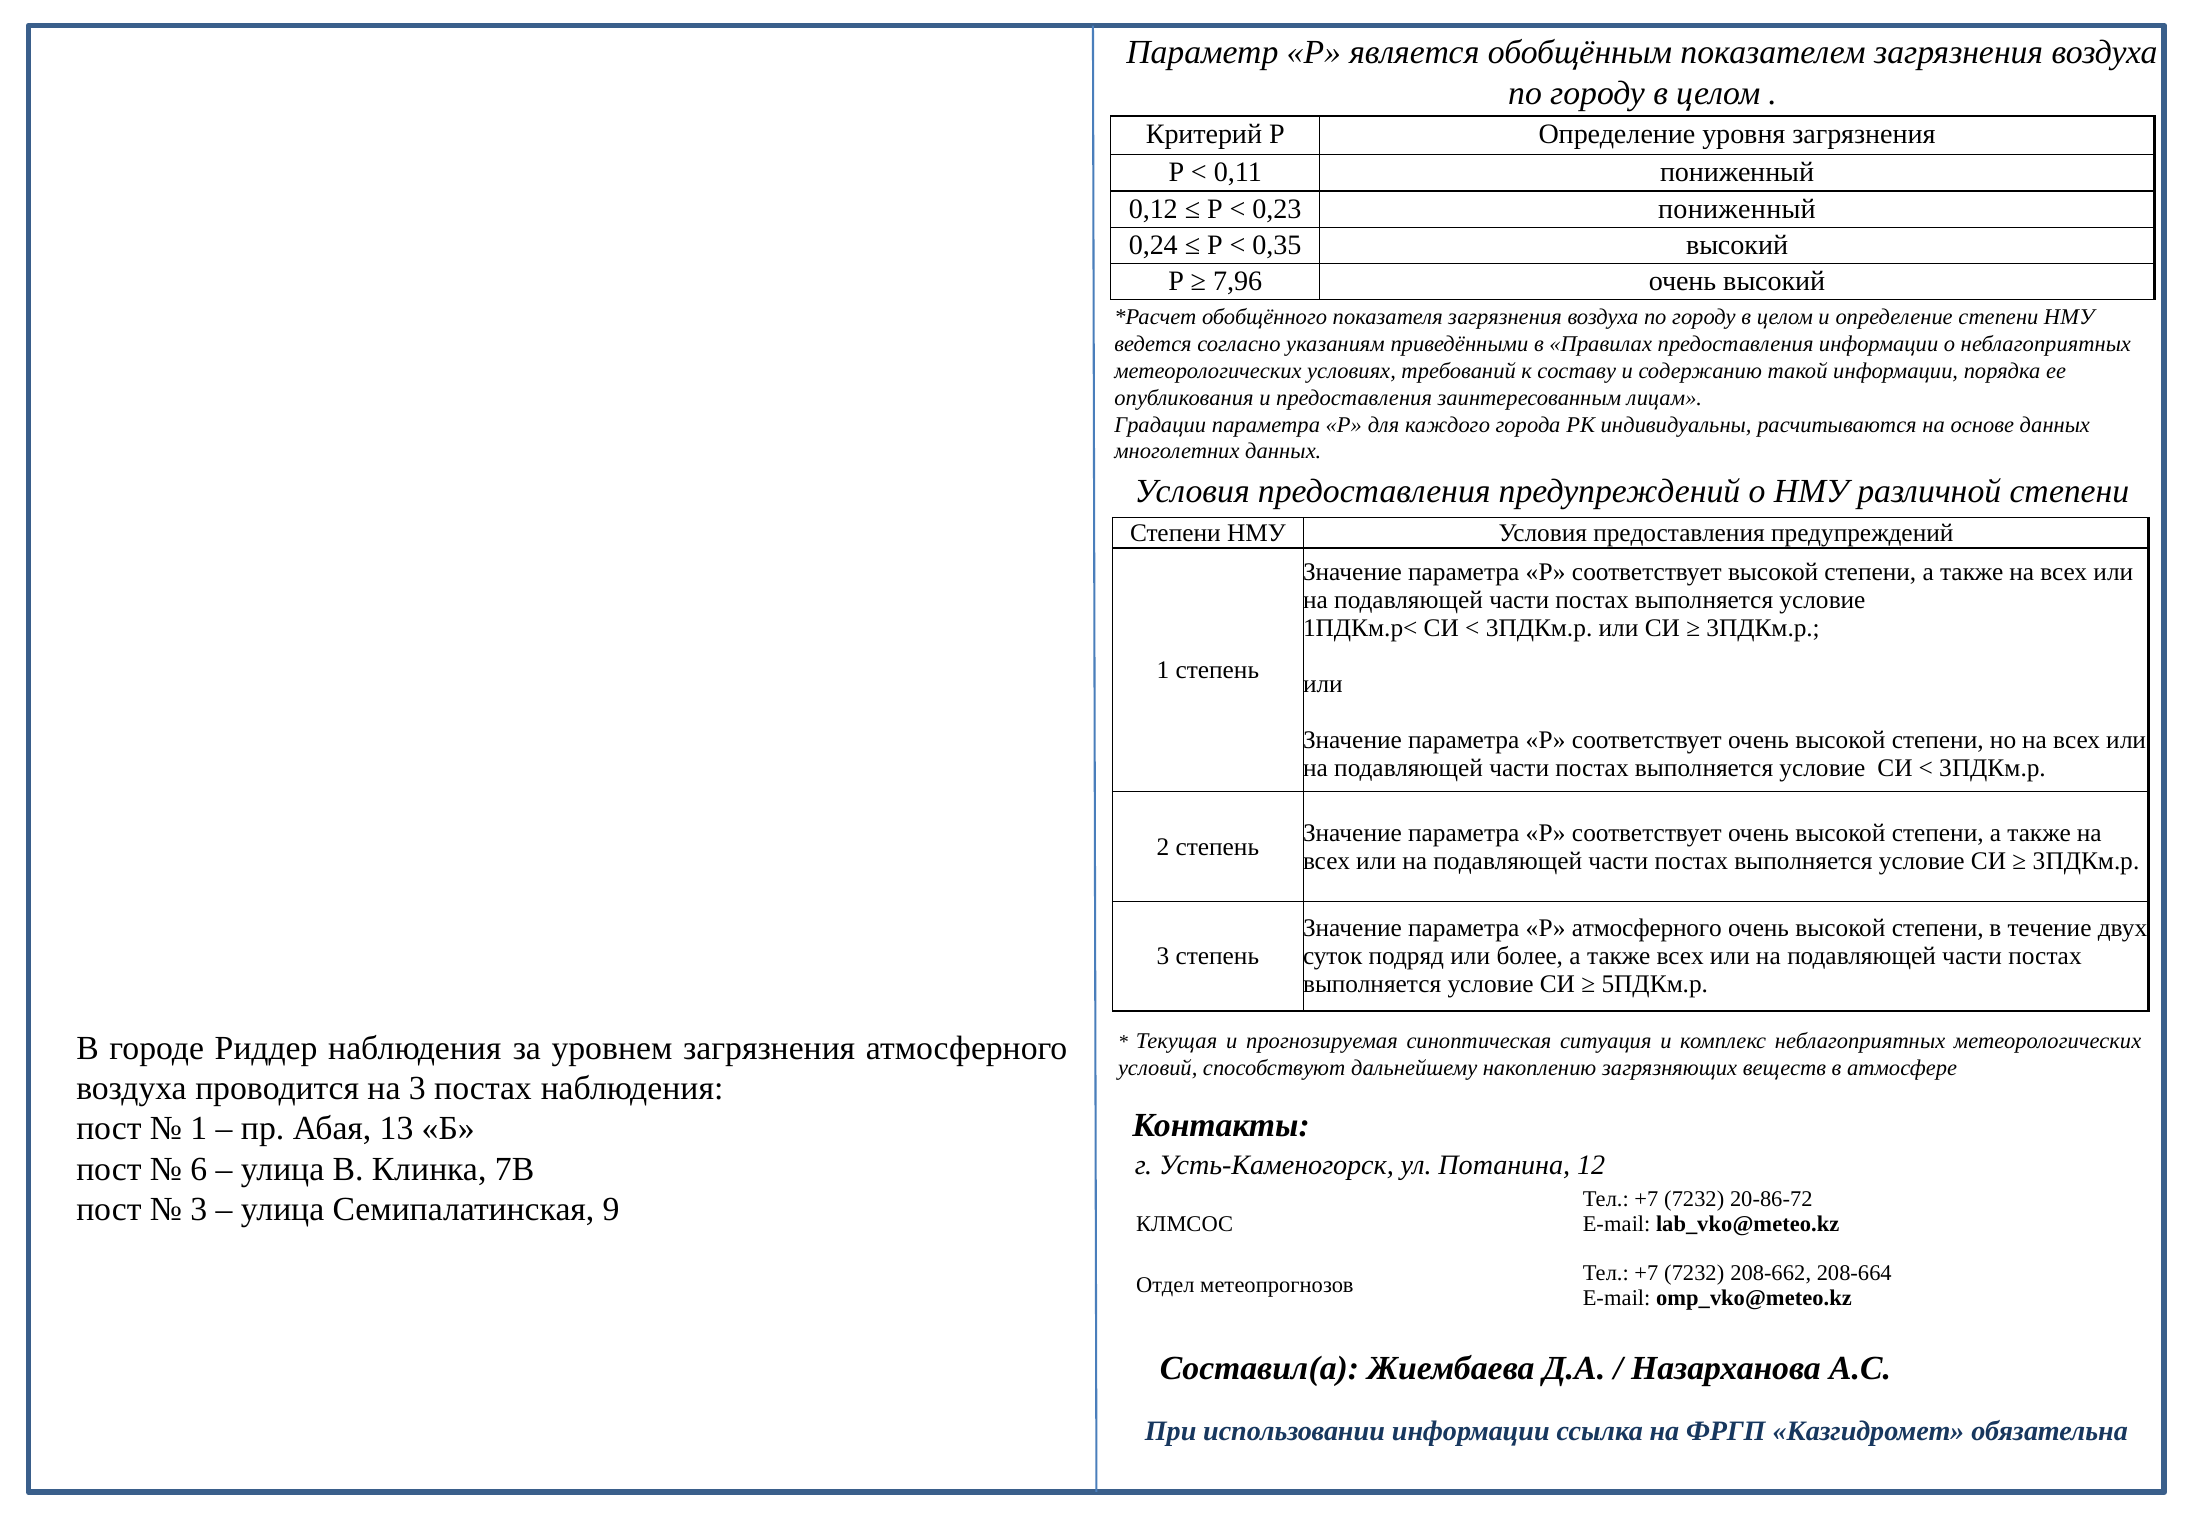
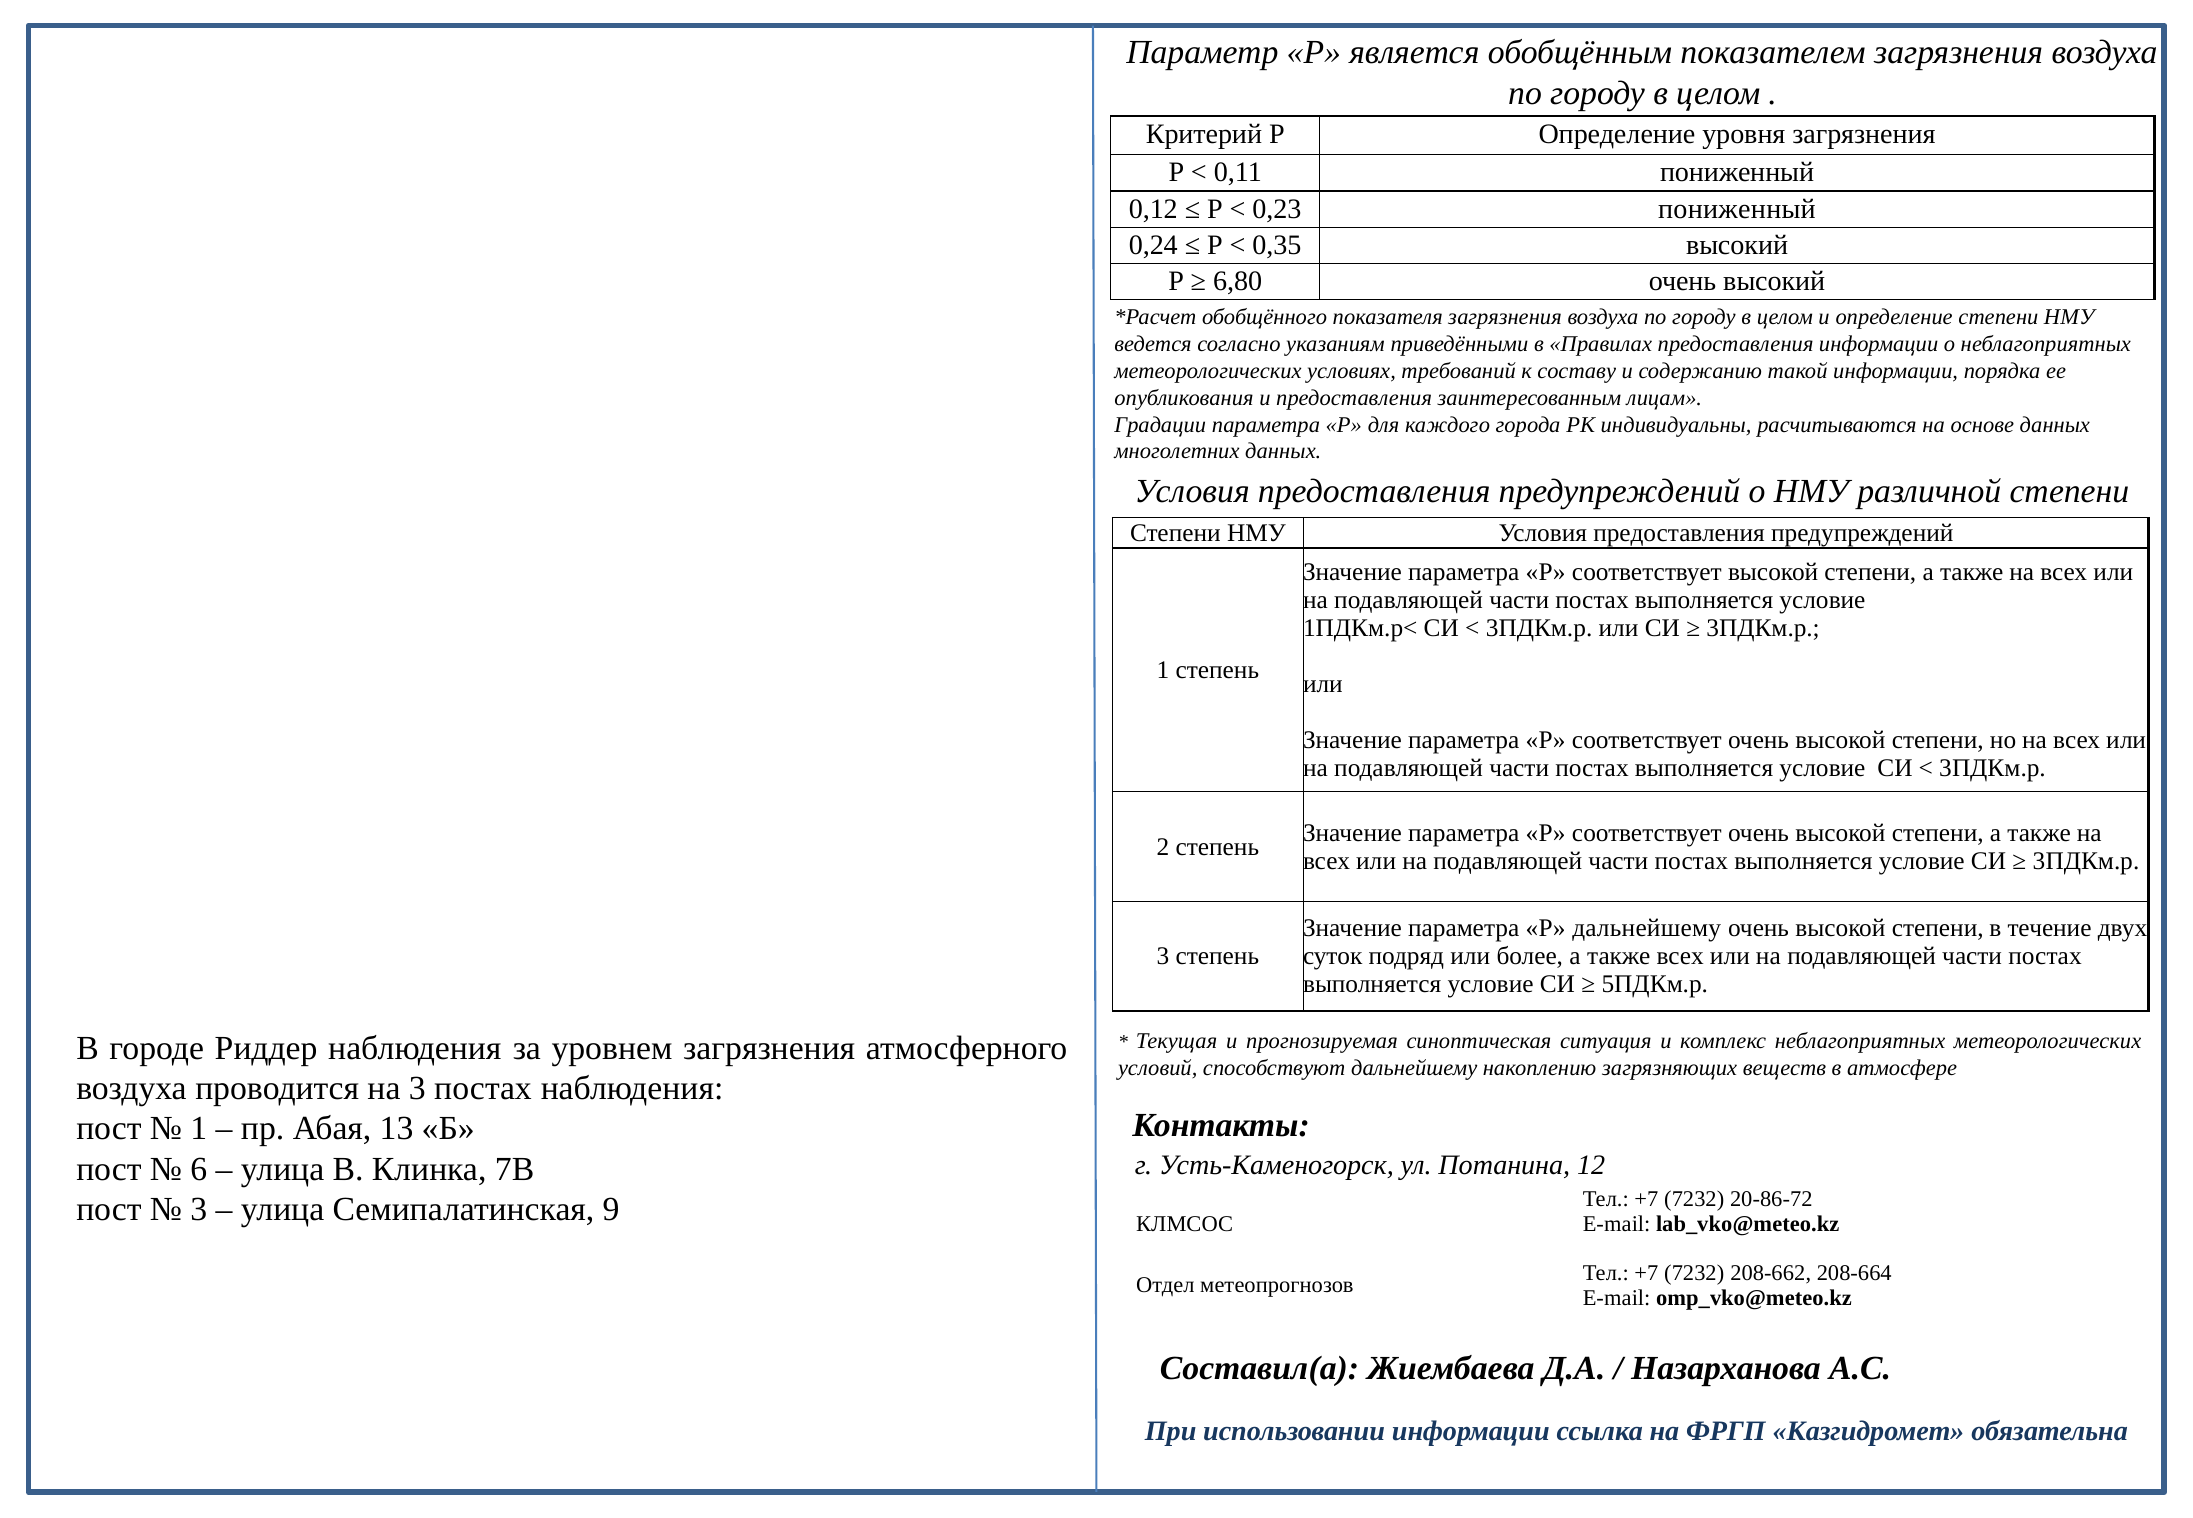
7,96: 7,96 -> 6,80
Р атмосферного: атмосферного -> дальнейшему
